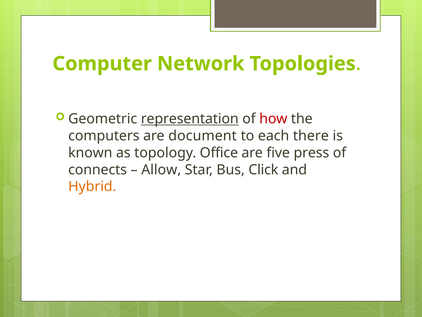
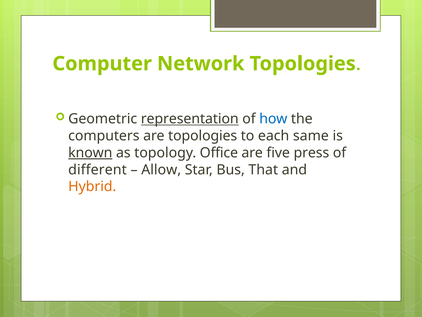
how colour: red -> blue
are document: document -> topologies
there: there -> same
known underline: none -> present
connects: connects -> different
Click: Click -> That
